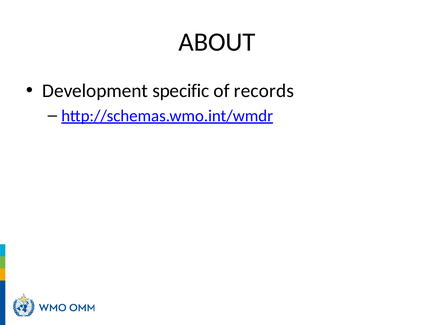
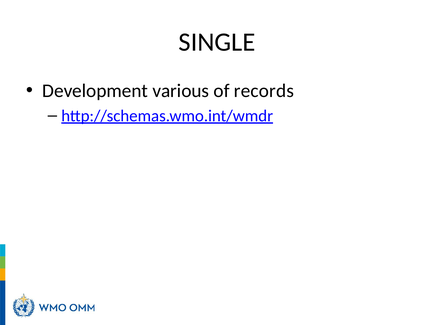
ABOUT: ABOUT -> SINGLE
specific: specific -> various
